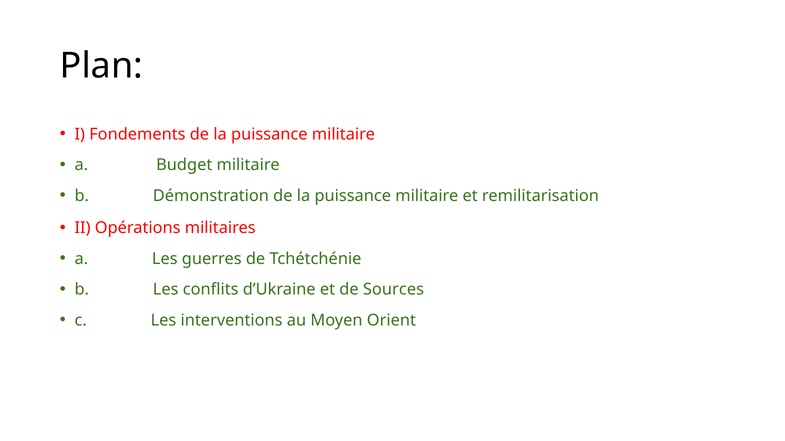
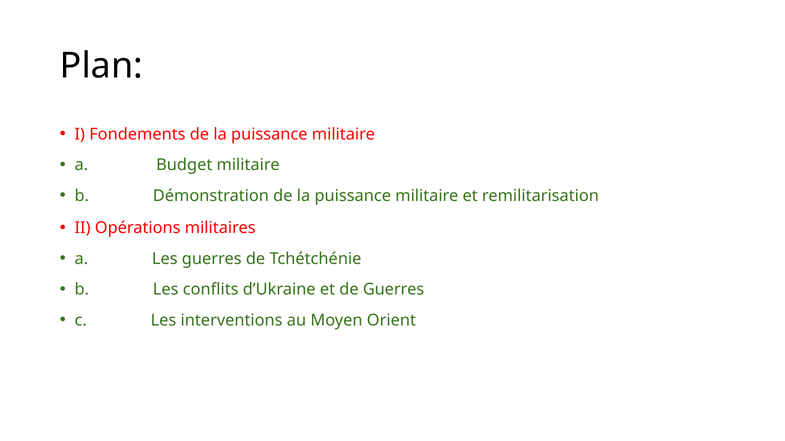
de Sources: Sources -> Guerres
